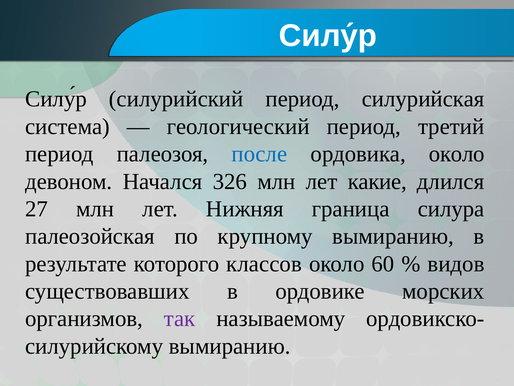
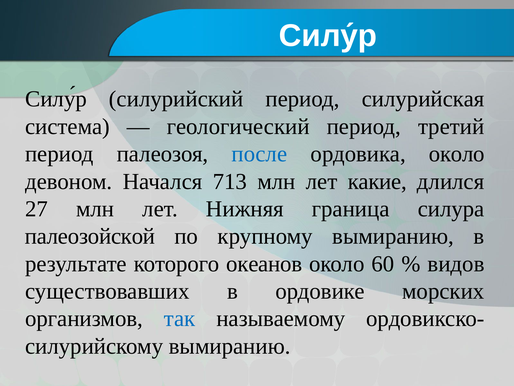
326: 326 -> 713
палеозойская: палеозойская -> палеозойской
классов: классов -> океанов
так colour: purple -> blue
